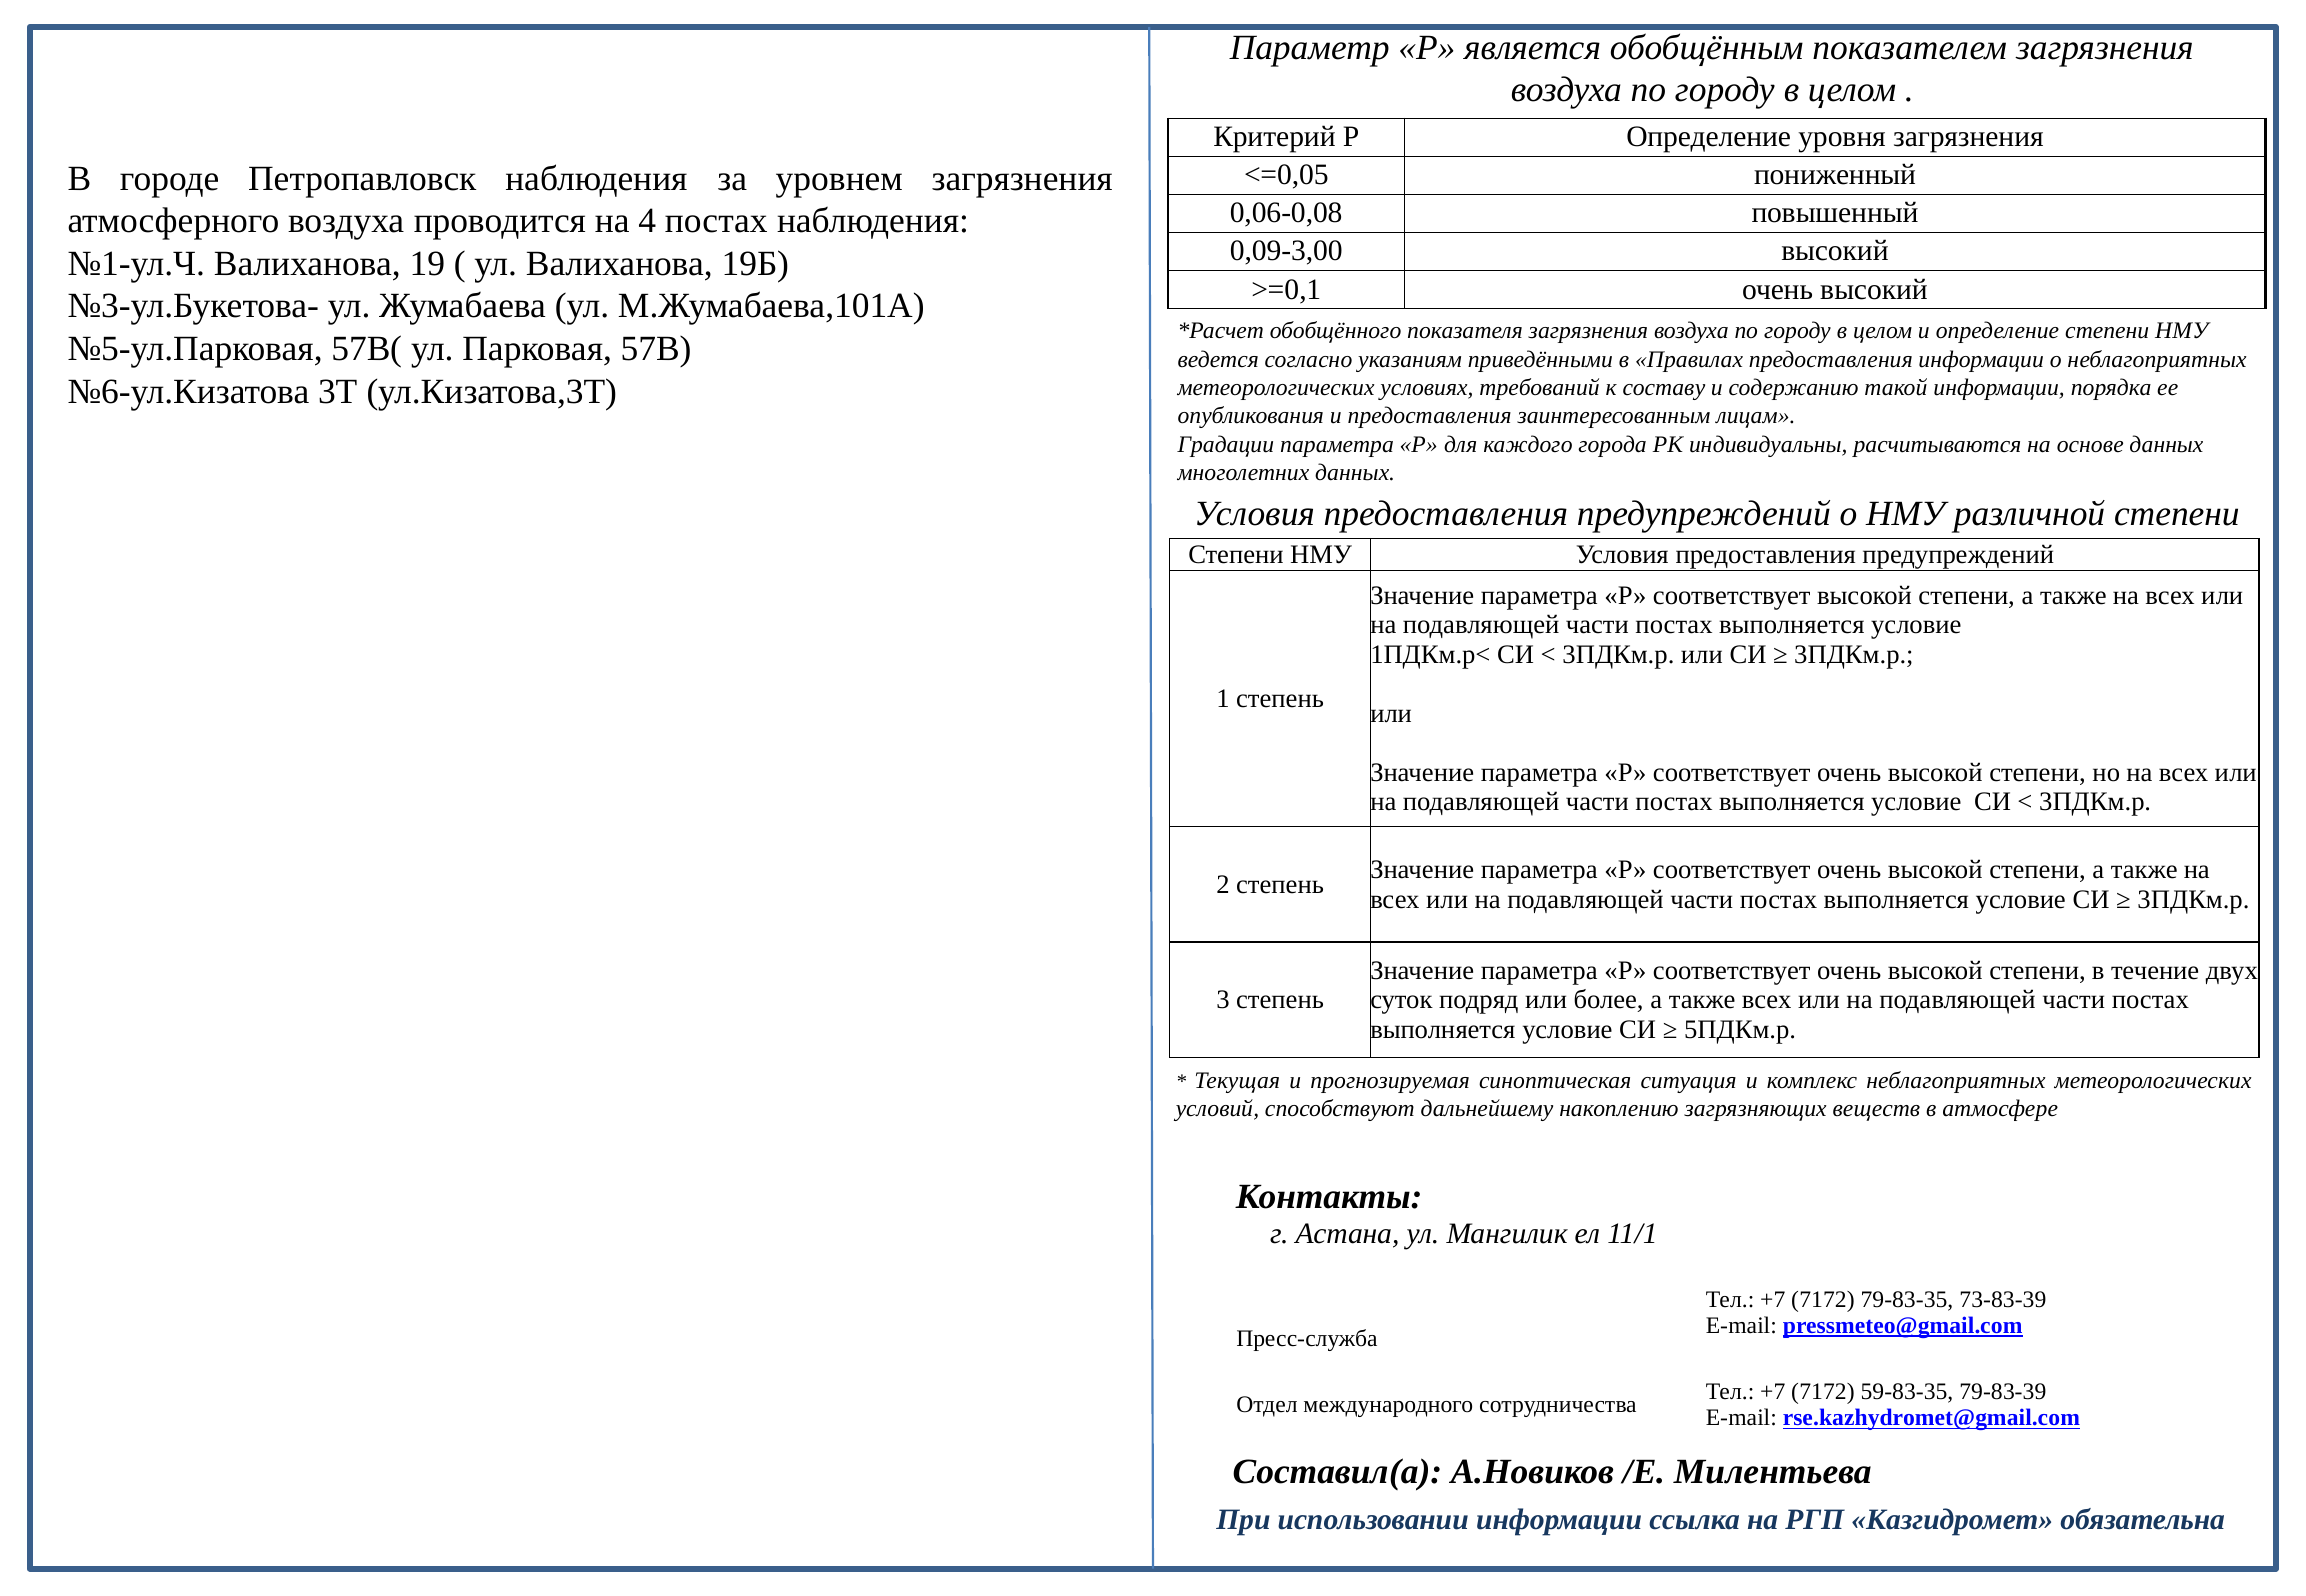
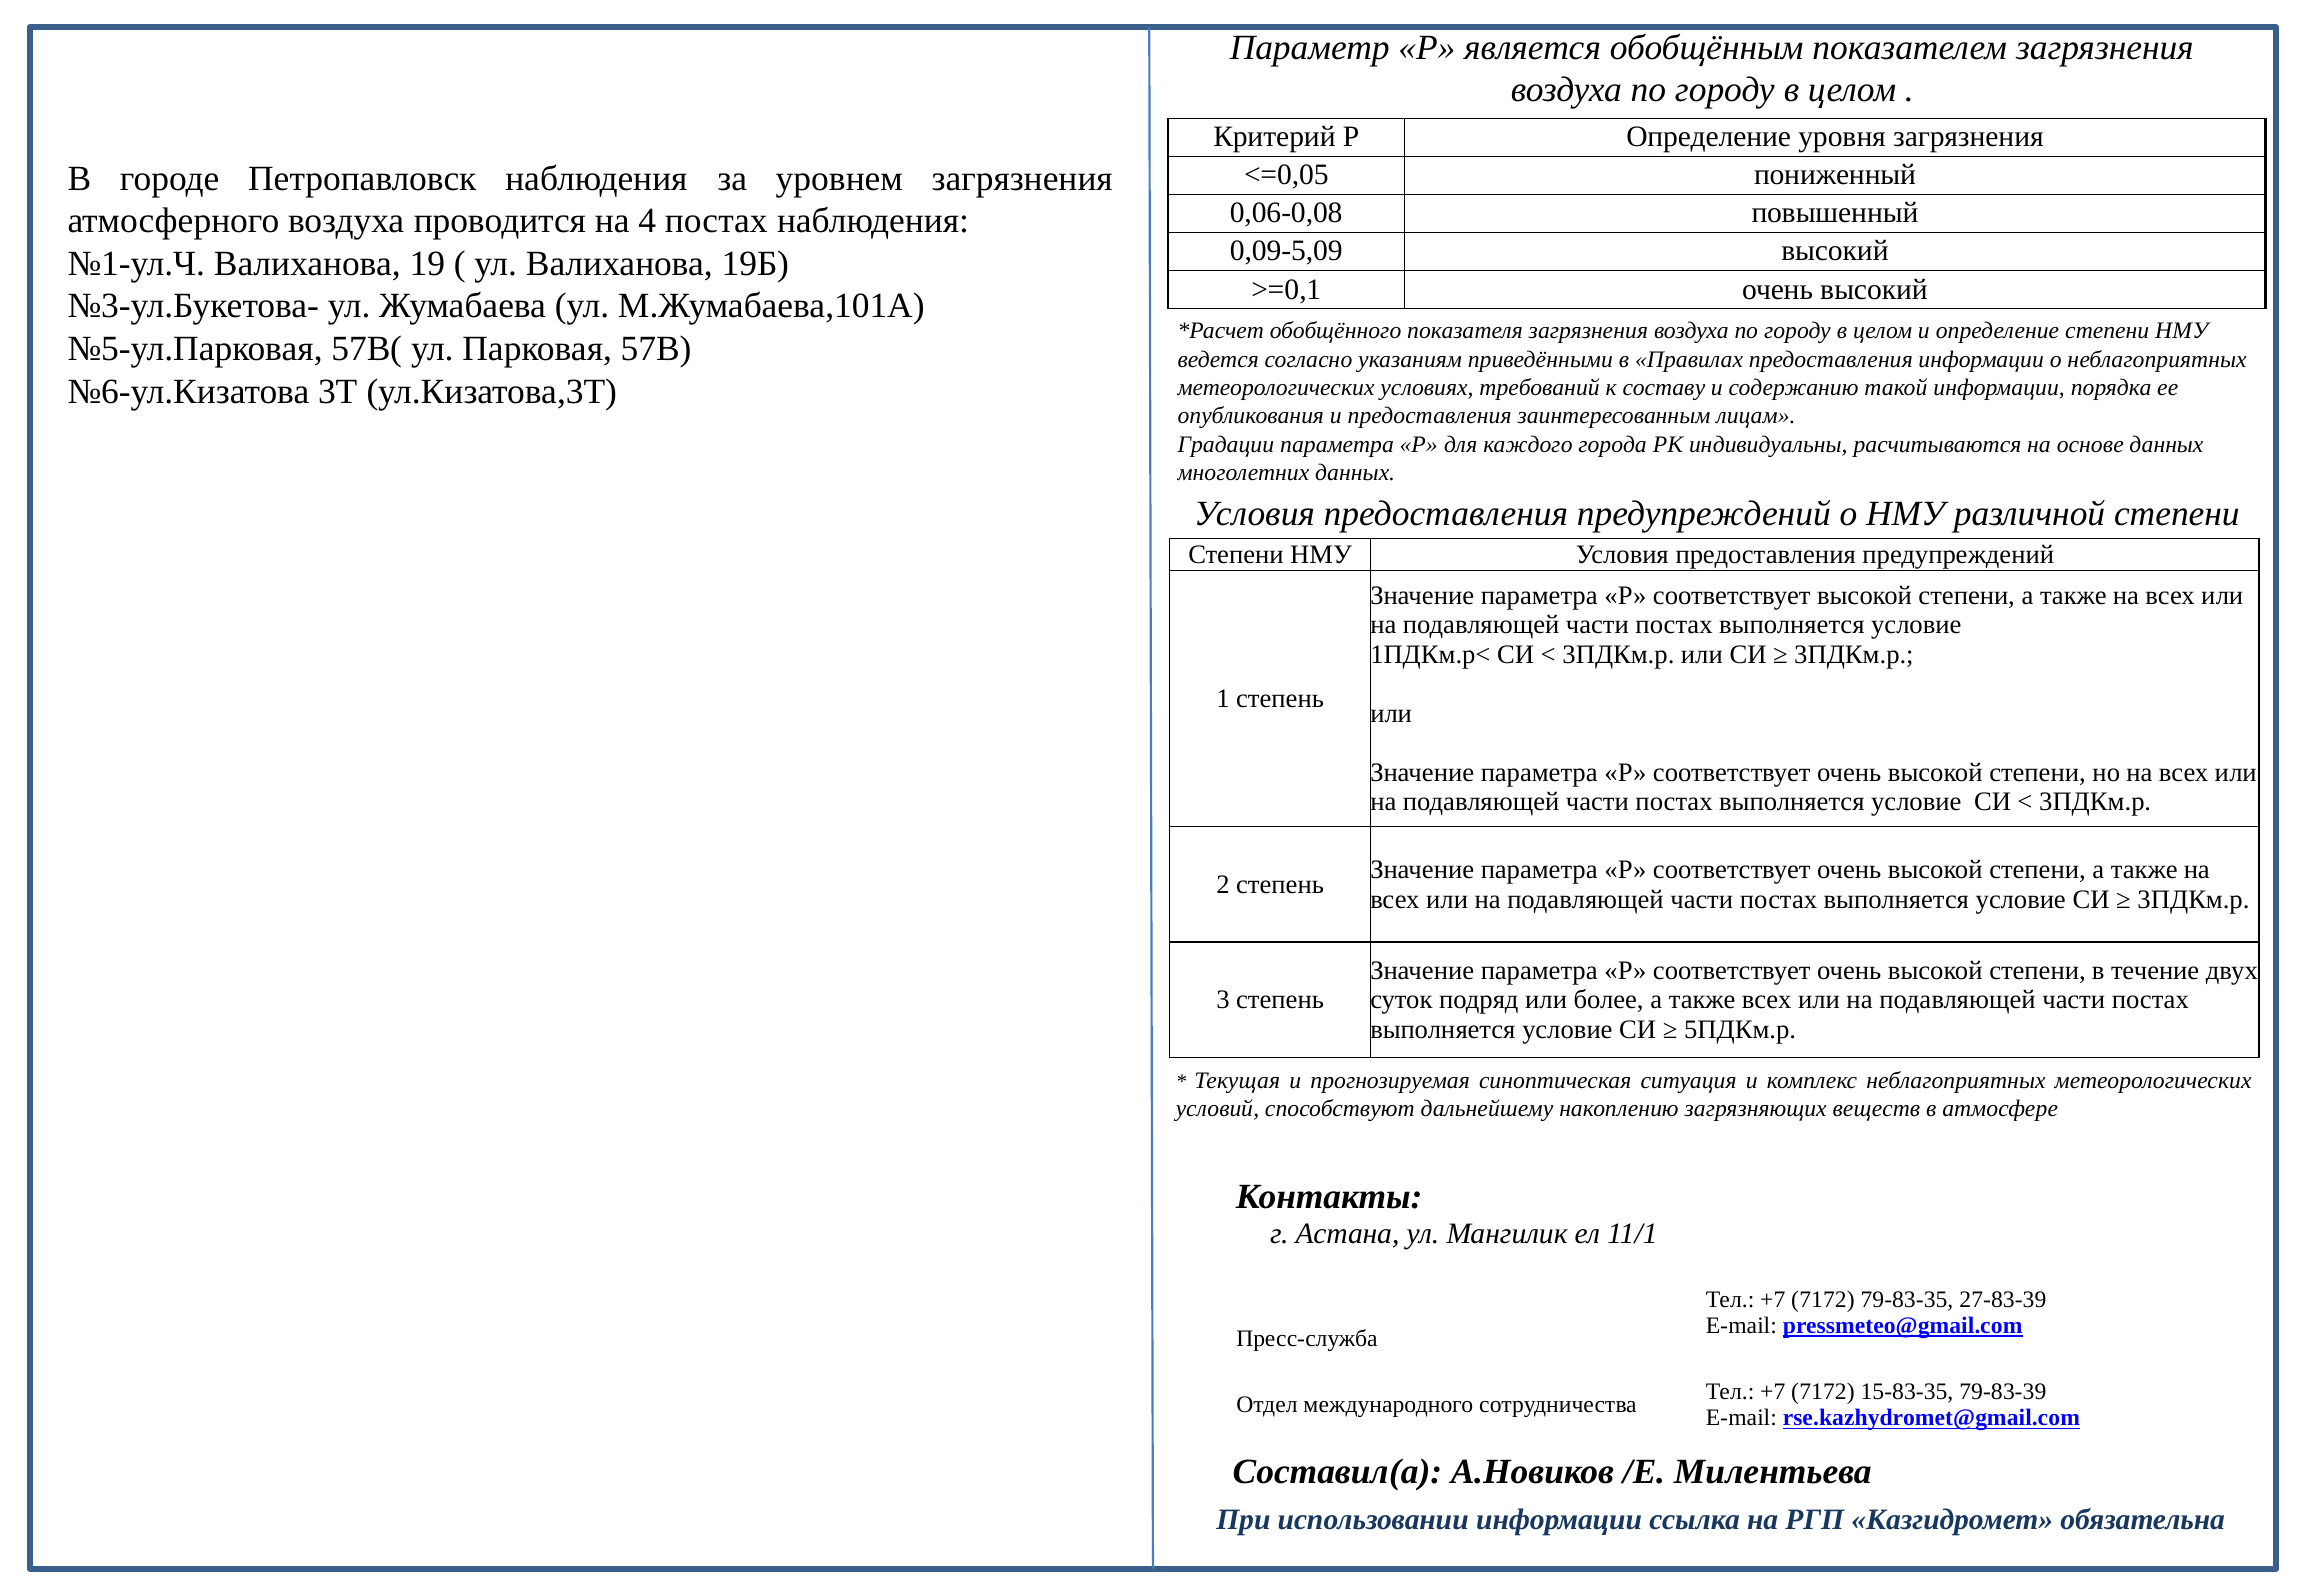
0,09-3,00: 0,09-3,00 -> 0,09-5,09
73-83-39: 73-83-39 -> 27-83-39
59-83-35: 59-83-35 -> 15-83-35
